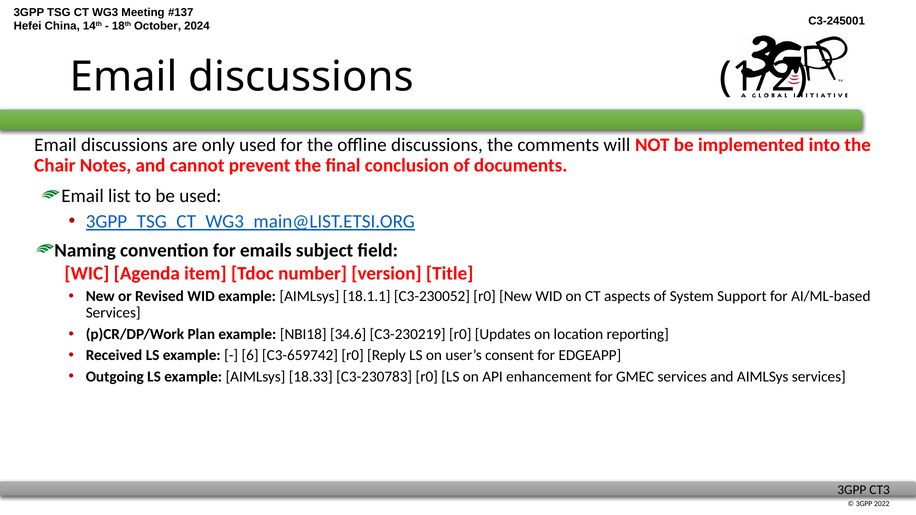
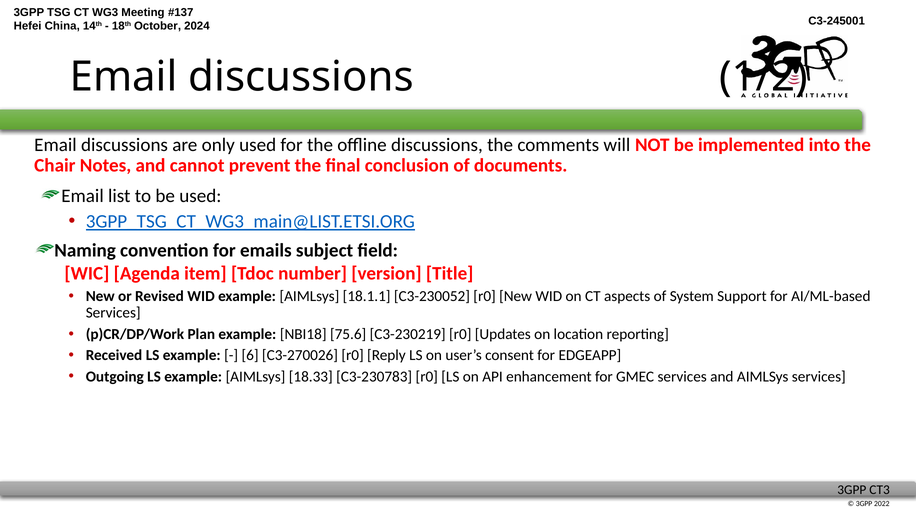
34.6: 34.6 -> 75.6
C3-659742: C3-659742 -> C3-270026
